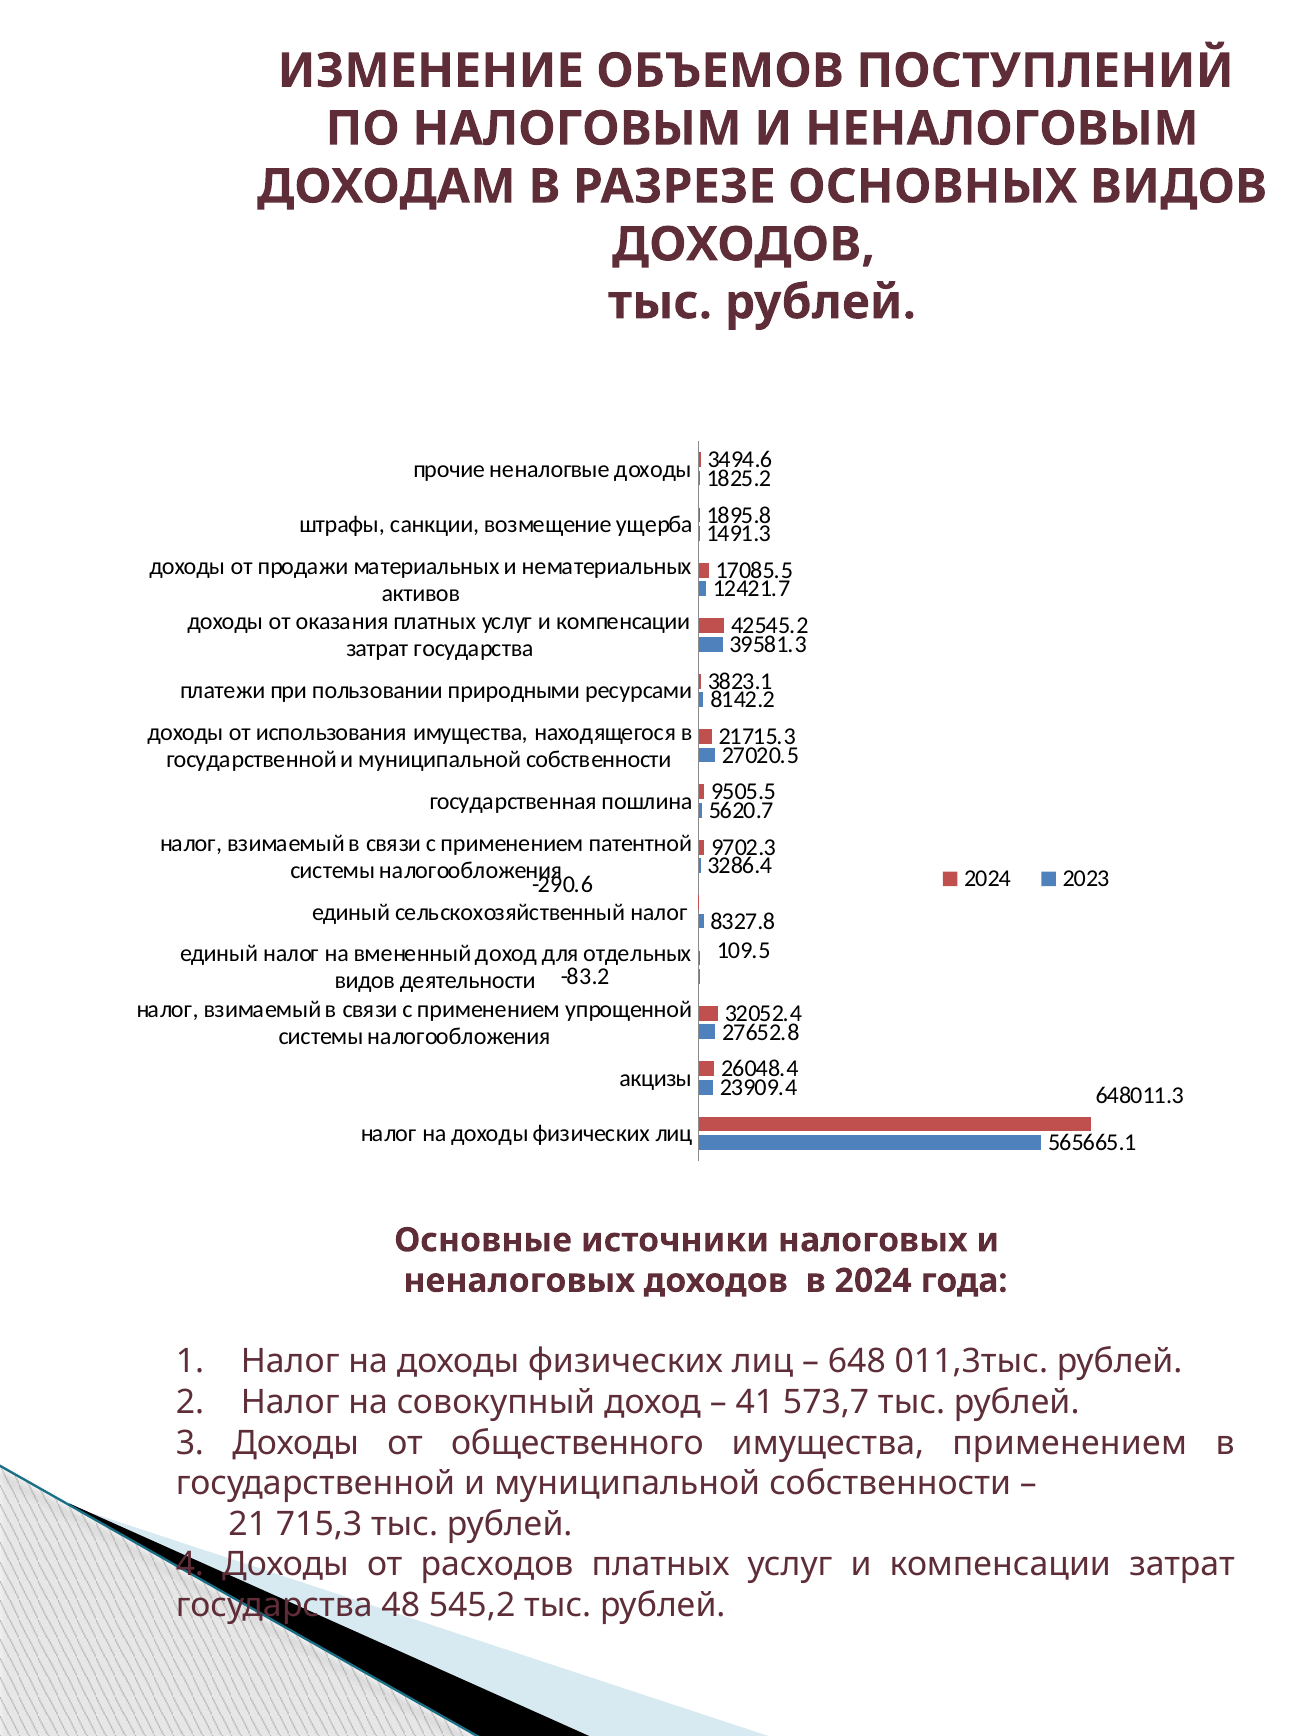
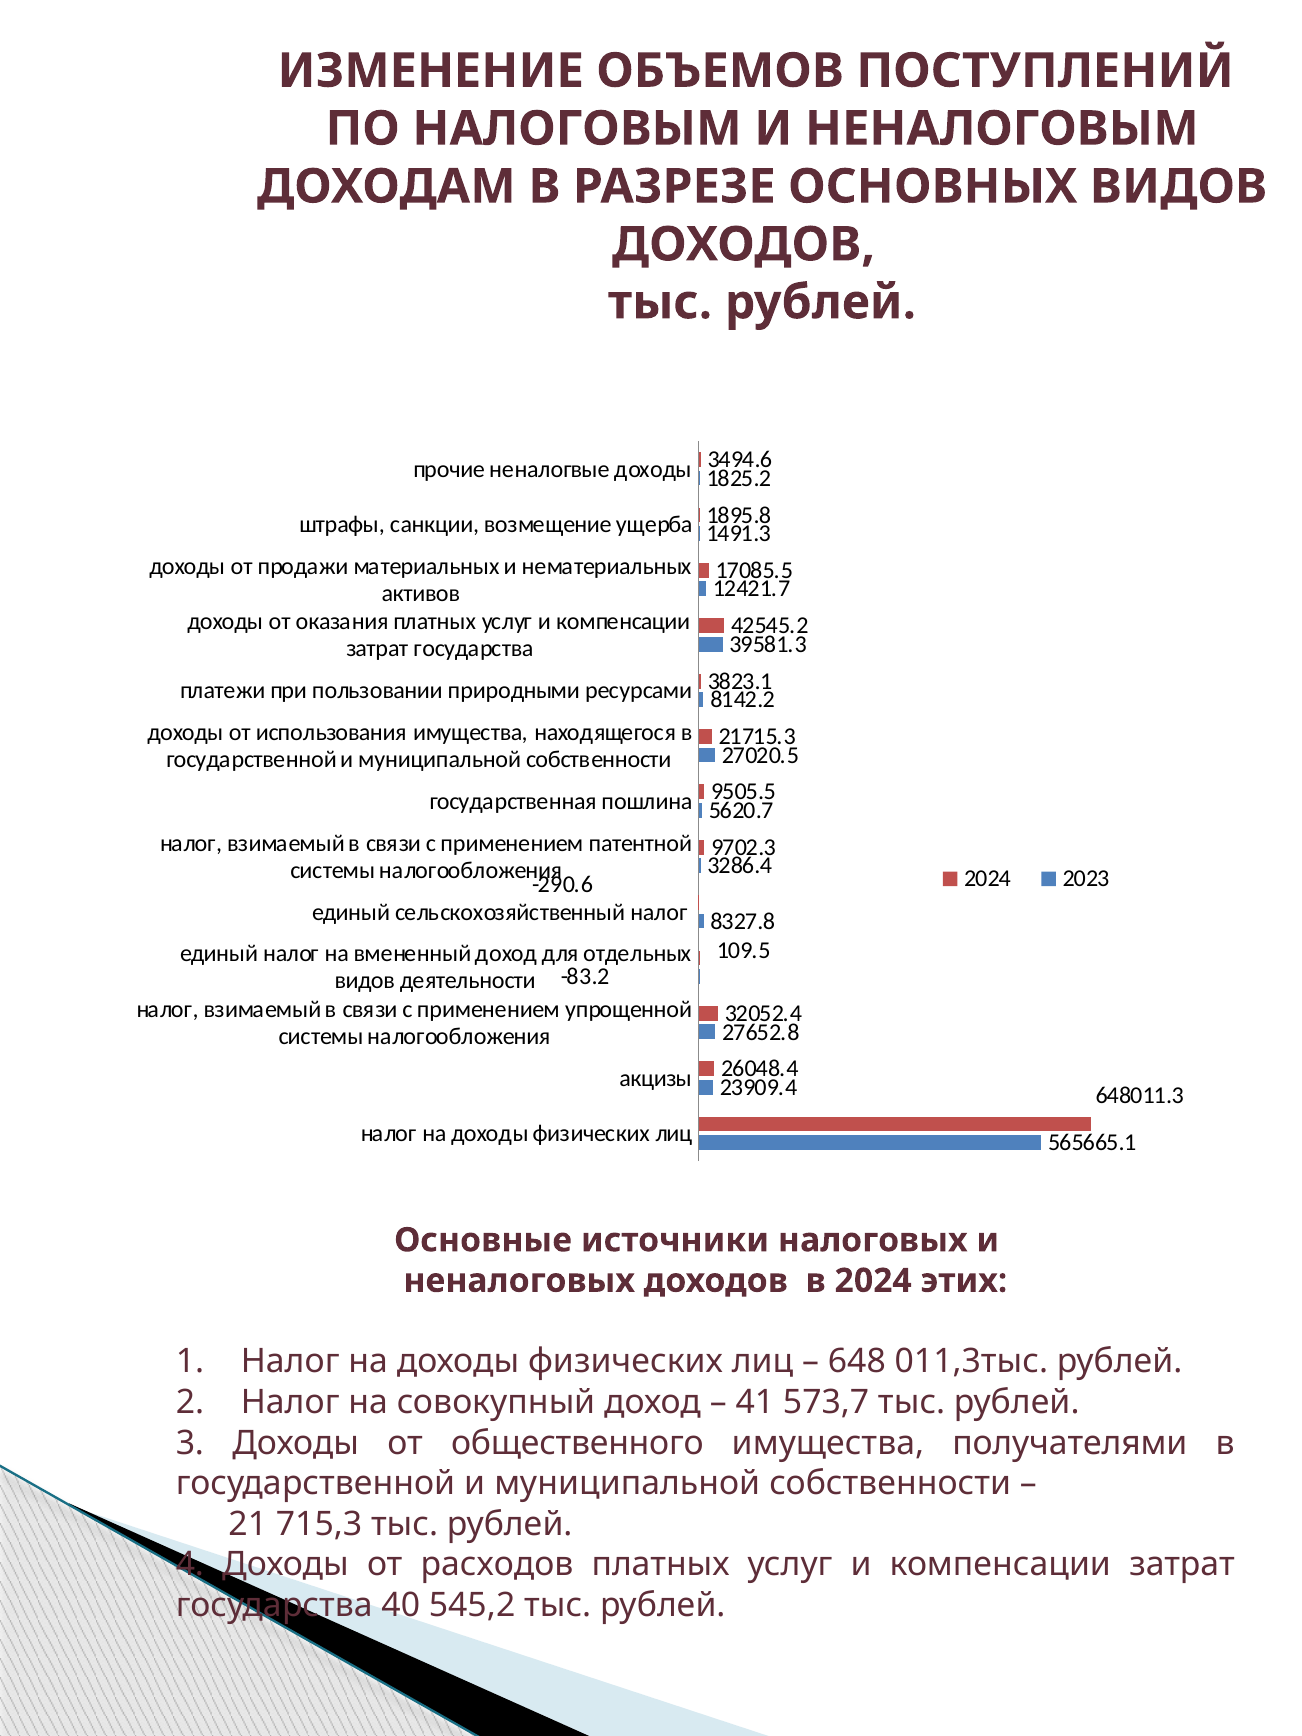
года: года -> этих
имущества применением: применением -> получателями
48: 48 -> 40
